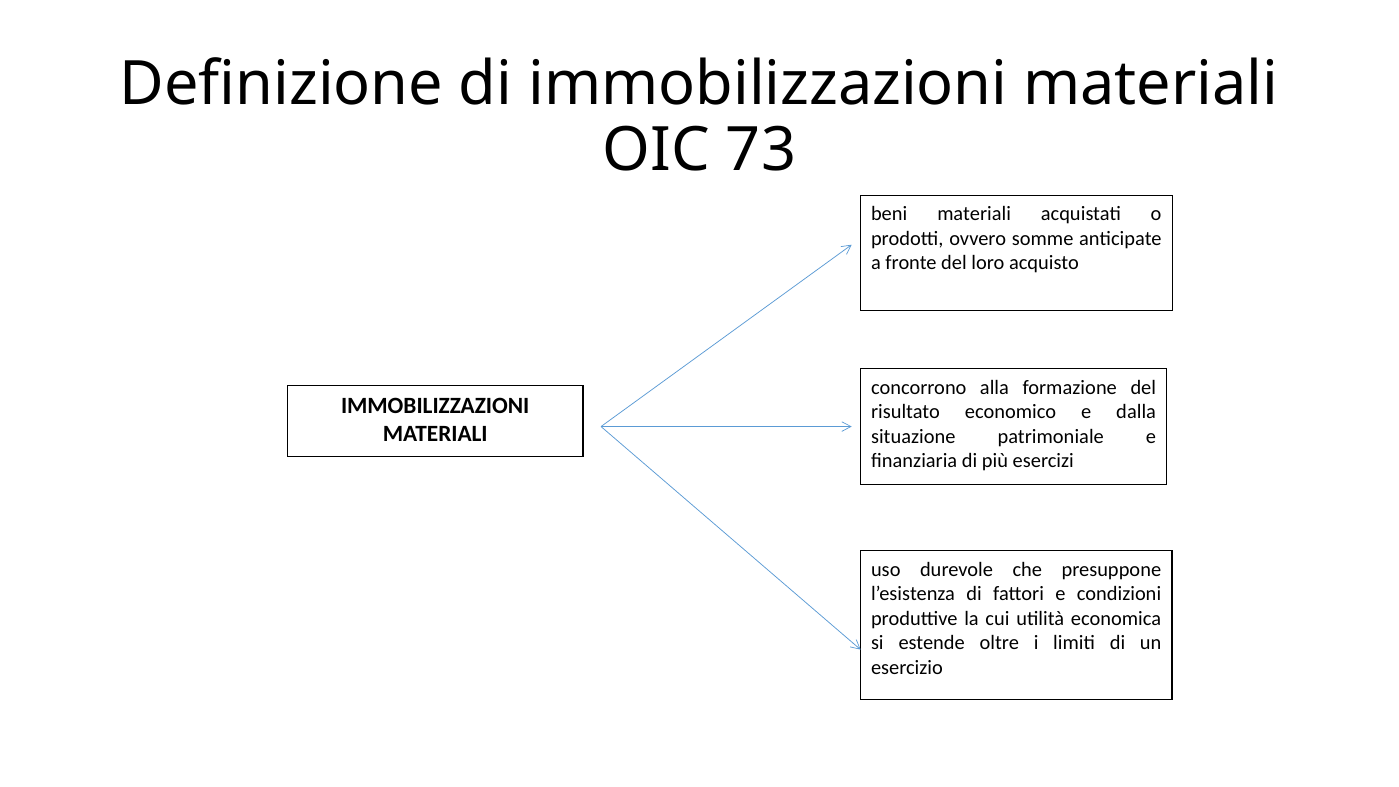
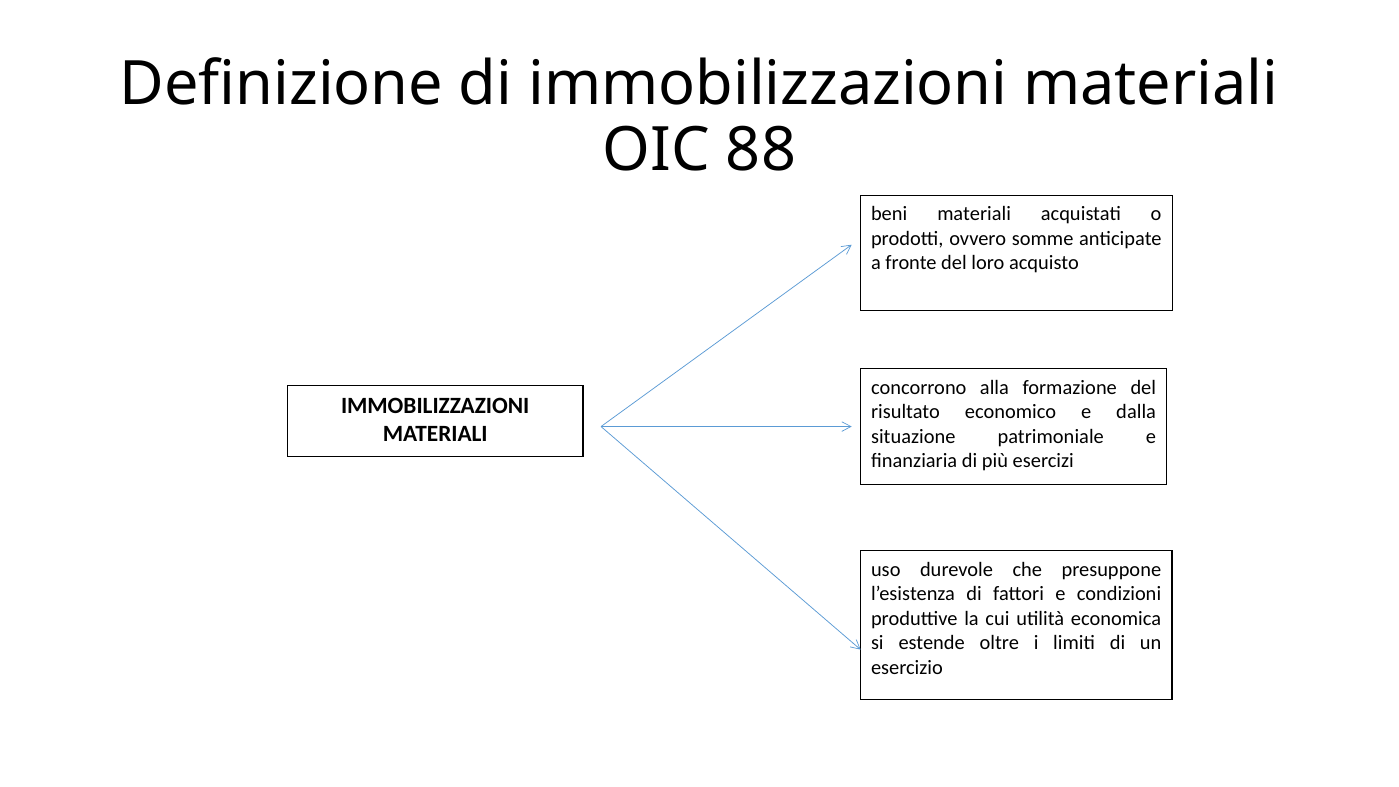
73: 73 -> 88
